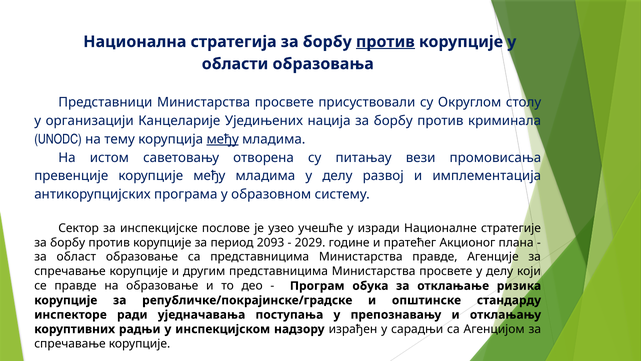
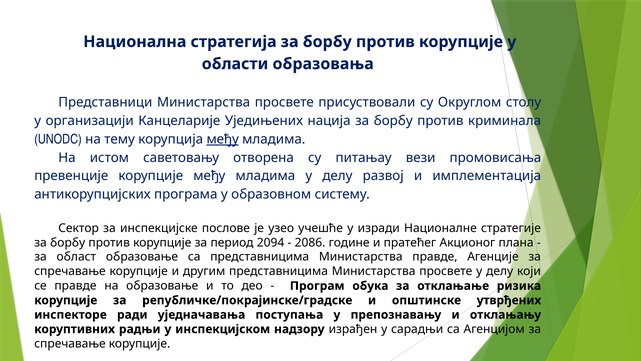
против at (385, 42) underline: present -> none
2093: 2093 -> 2094
2029: 2029 -> 2086
стандарду: стандарду -> утврђених
